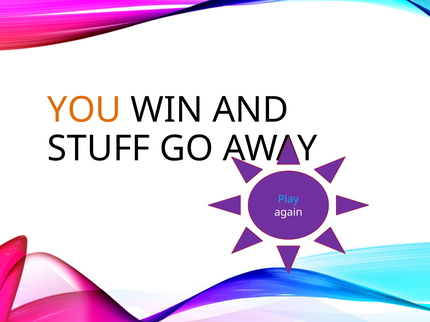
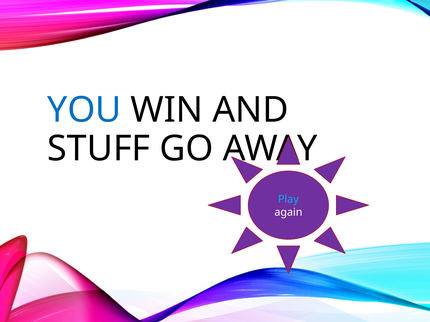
YOU colour: orange -> blue
